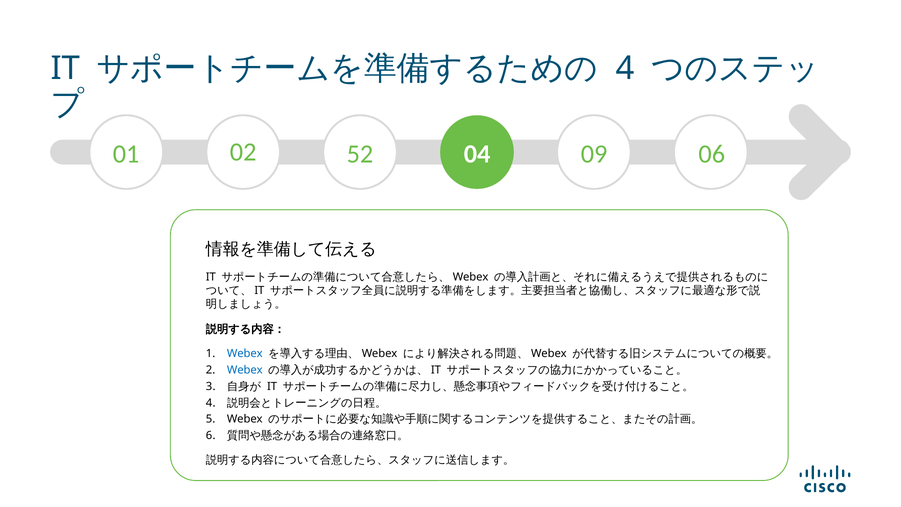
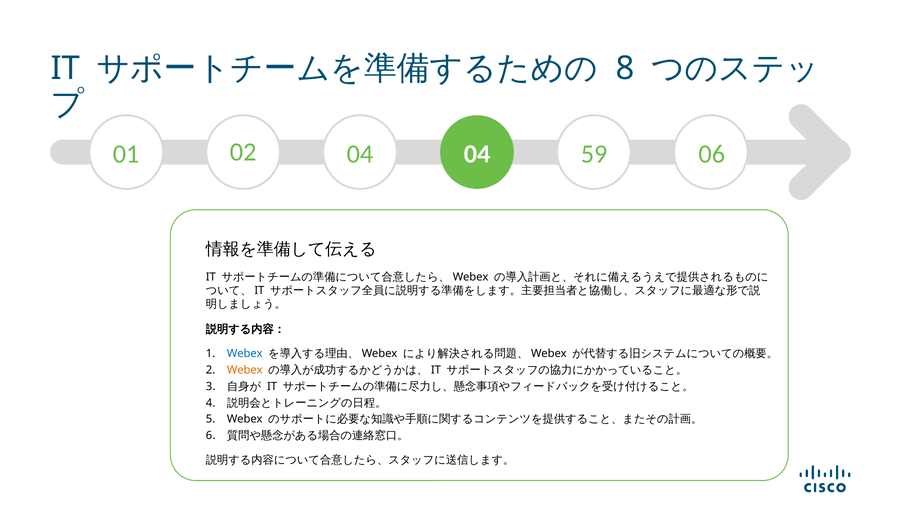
4 at (625, 68): 4 -> 8
01 52: 52 -> 04
09: 09 -> 59
Webex at (245, 370) colour: blue -> orange
